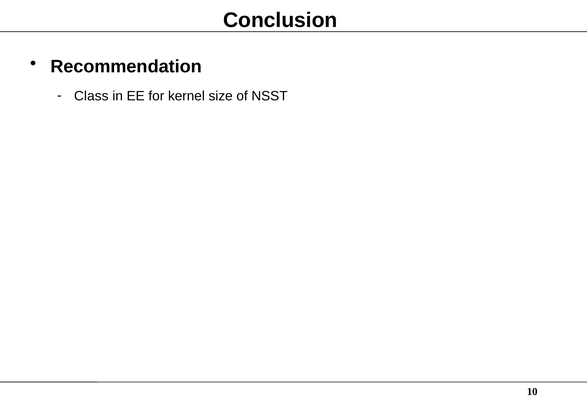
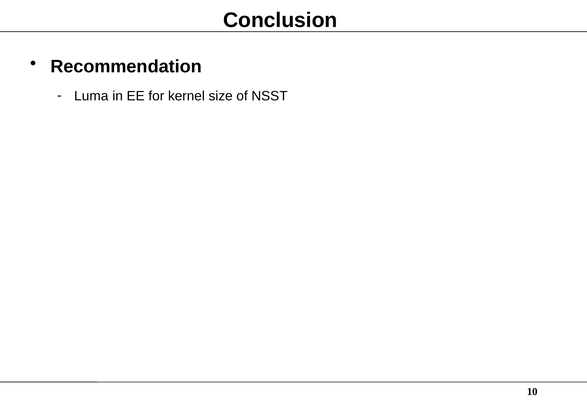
Class: Class -> Luma
